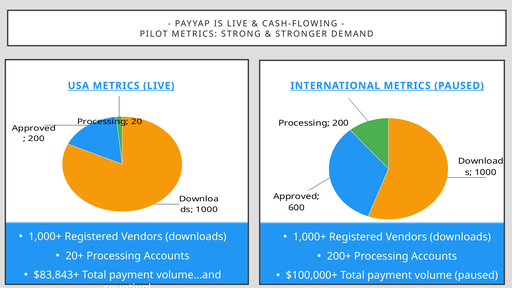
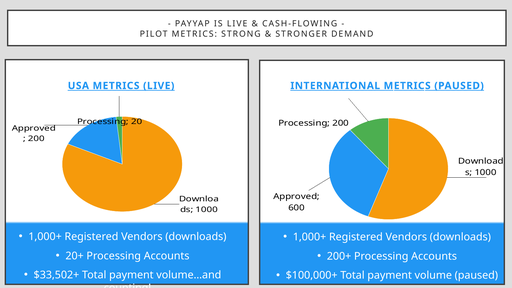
$83,843+: $83,843+ -> $33,502+
